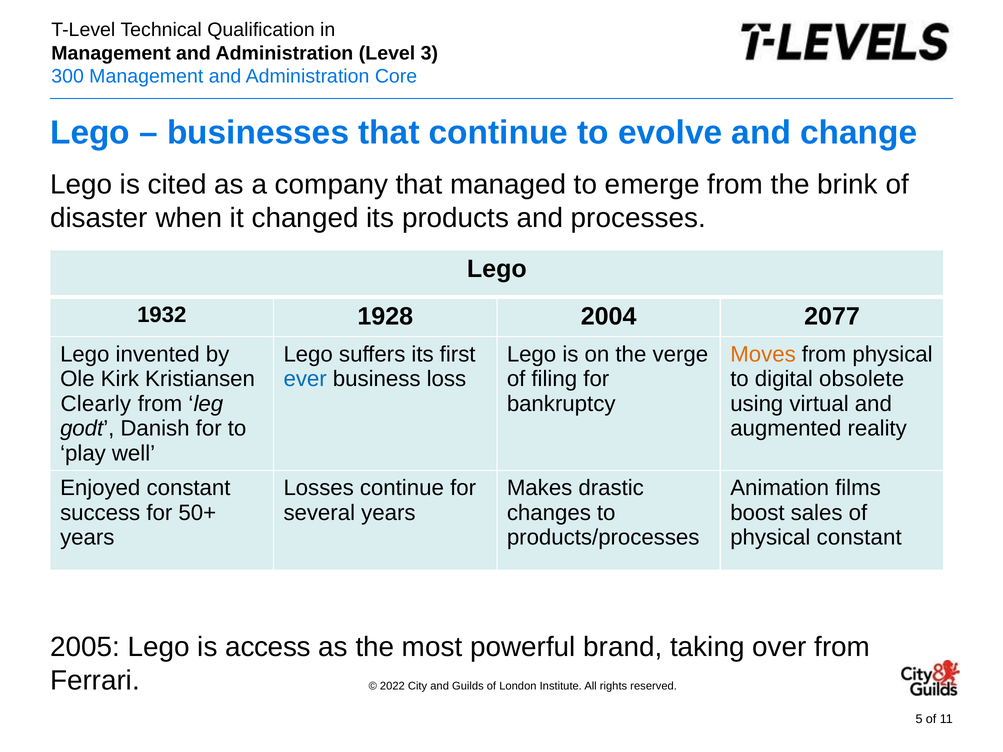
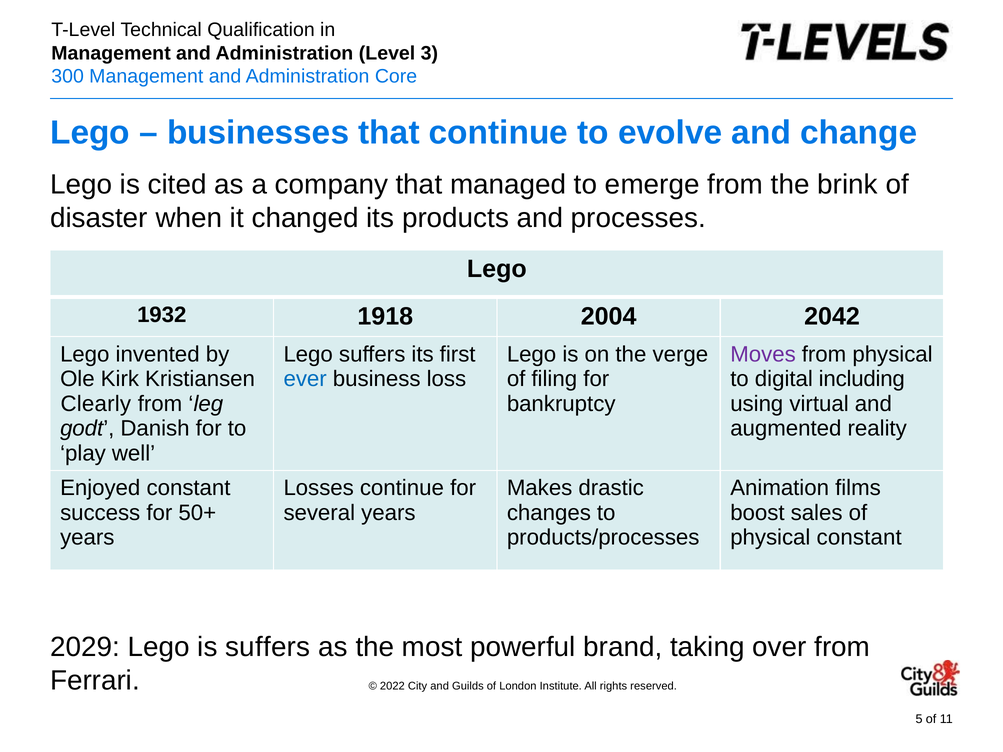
1928: 1928 -> 1918
2077: 2077 -> 2042
Moves colour: orange -> purple
obsolete: obsolete -> including
2005: 2005 -> 2029
is access: access -> suffers
